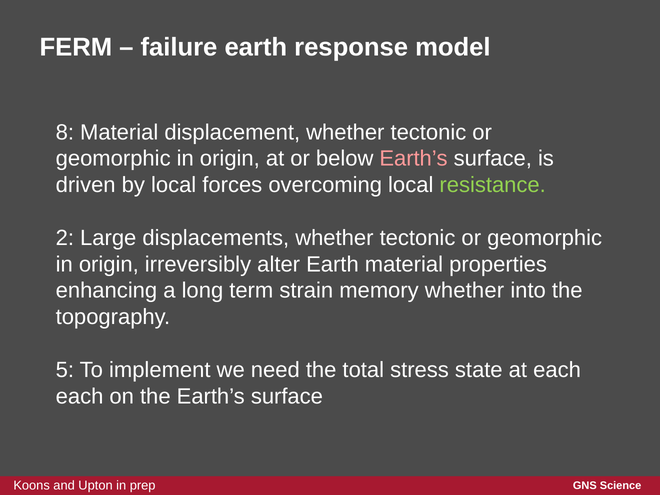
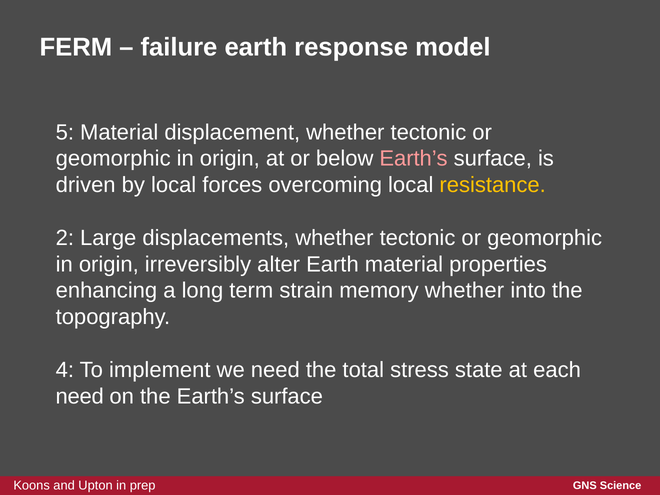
8: 8 -> 5
resistance colour: light green -> yellow
5: 5 -> 4
each at (80, 396): each -> need
